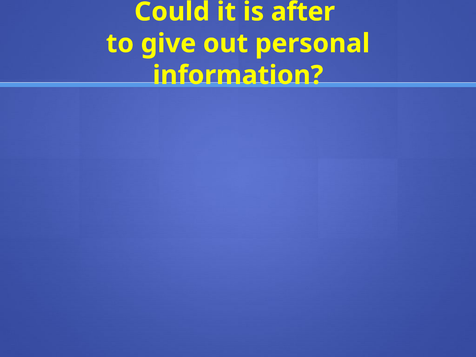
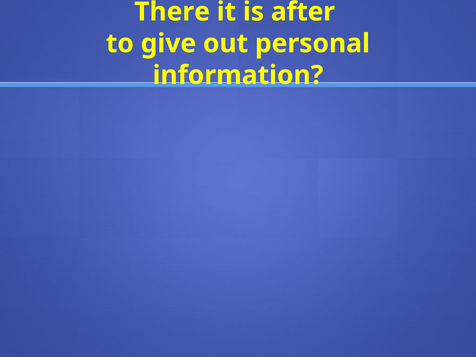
Could: Could -> There
